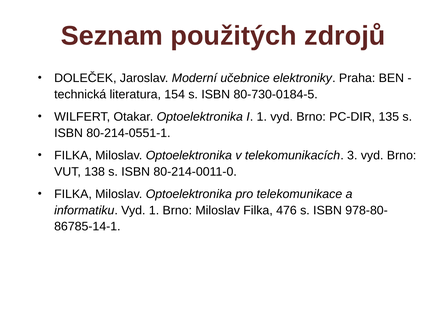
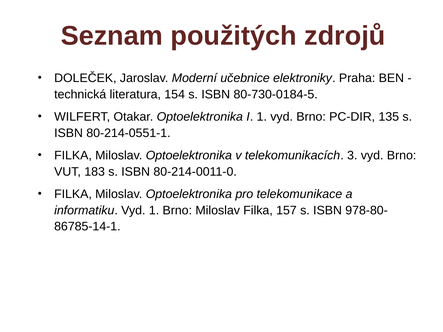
138: 138 -> 183
476: 476 -> 157
